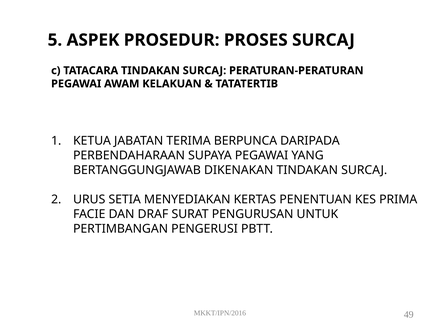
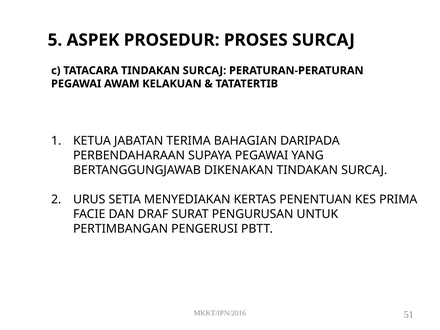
BERPUNCA: BERPUNCA -> BAHAGIAN
49: 49 -> 51
